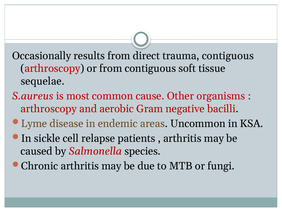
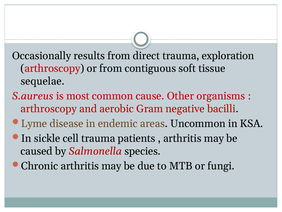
trauma contiguous: contiguous -> exploration
cell relapse: relapse -> trauma
